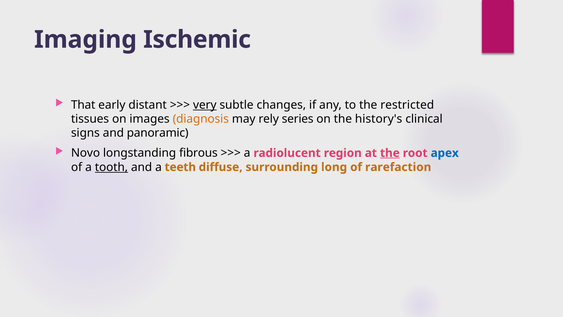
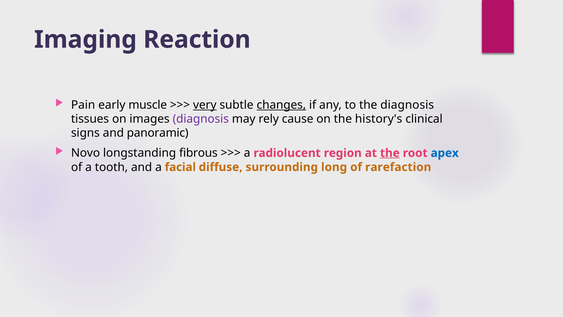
Ischemic: Ischemic -> Reaction
That: That -> Pain
distant: distant -> muscle
changes underline: none -> present
the restricted: restricted -> diagnosis
diagnosis at (201, 119) colour: orange -> purple
series: series -> cause
tooth underline: present -> none
teeth: teeth -> facial
